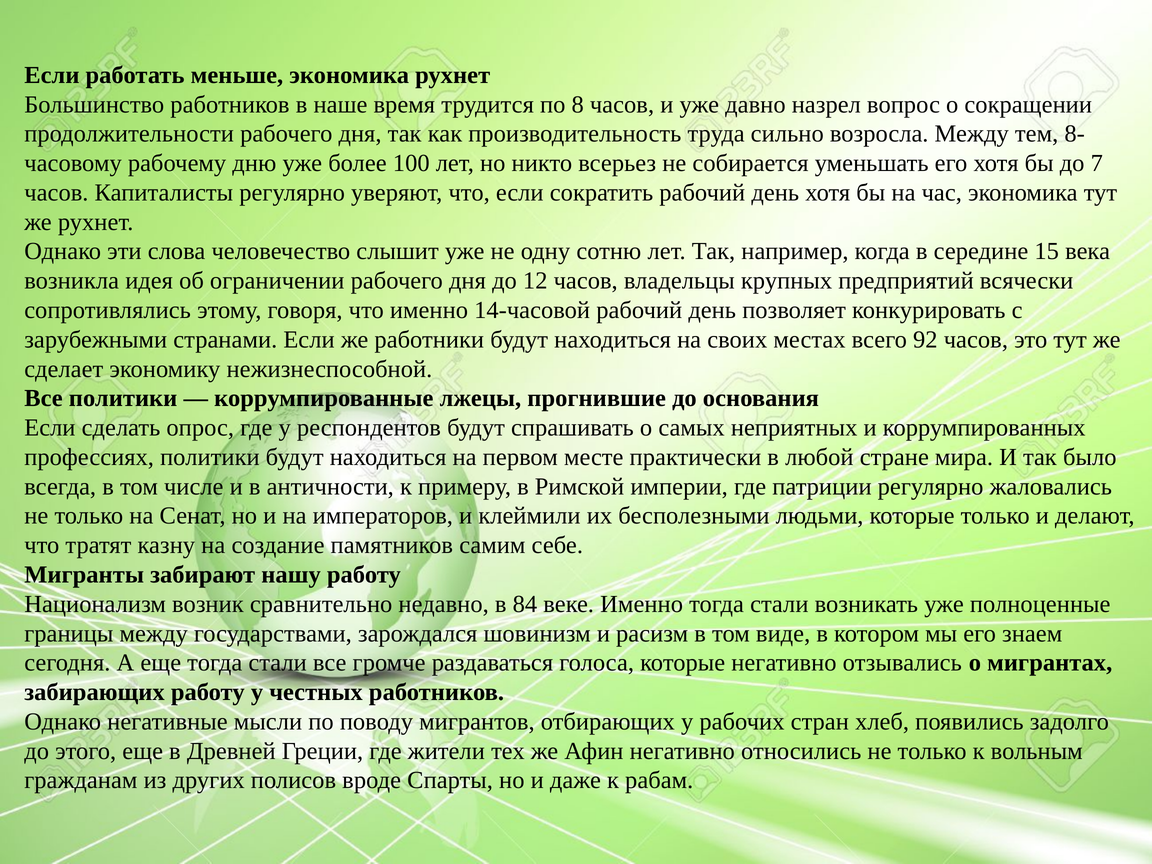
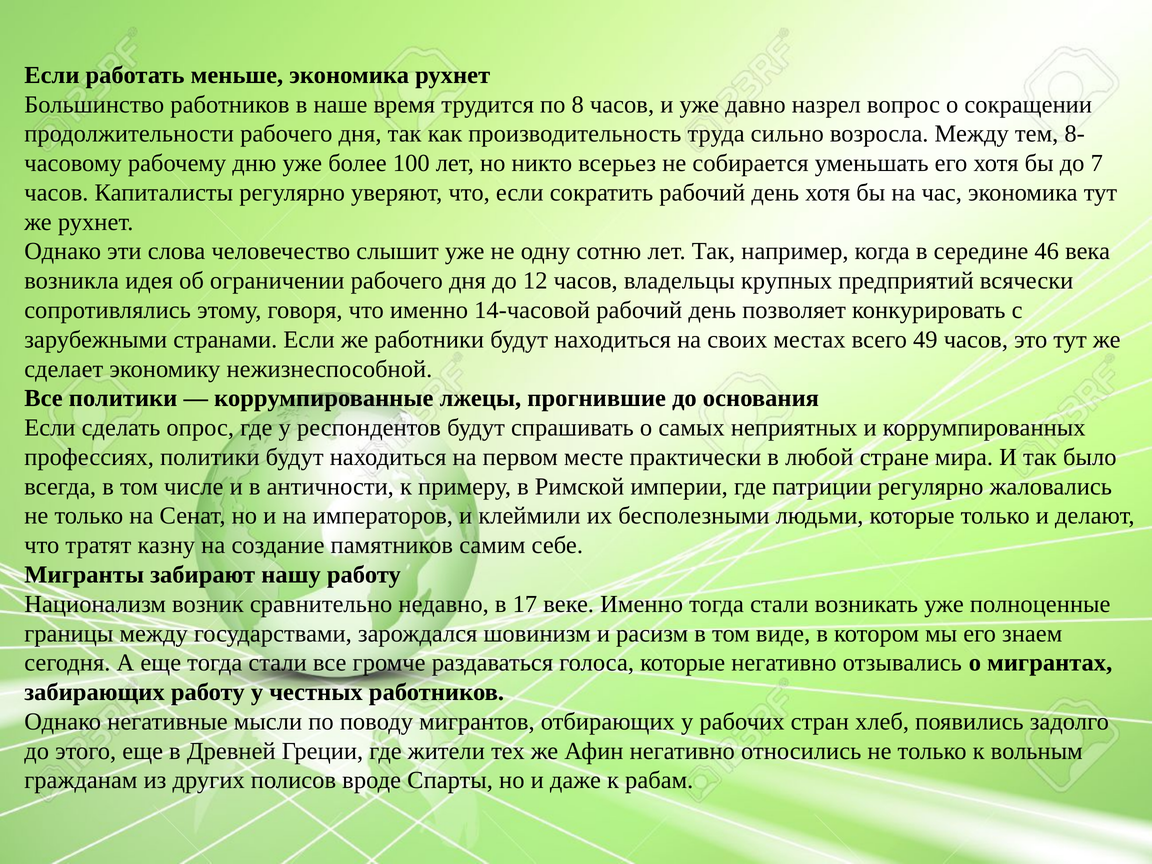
15: 15 -> 46
92: 92 -> 49
84: 84 -> 17
